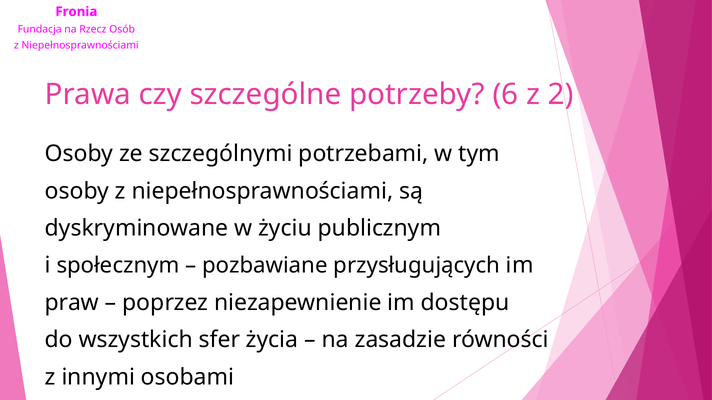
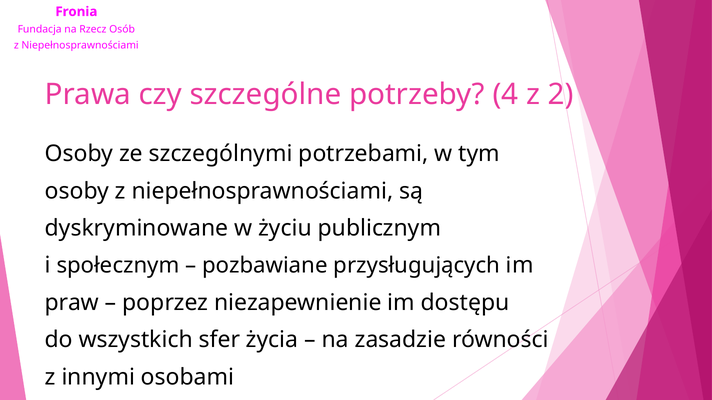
6: 6 -> 4
